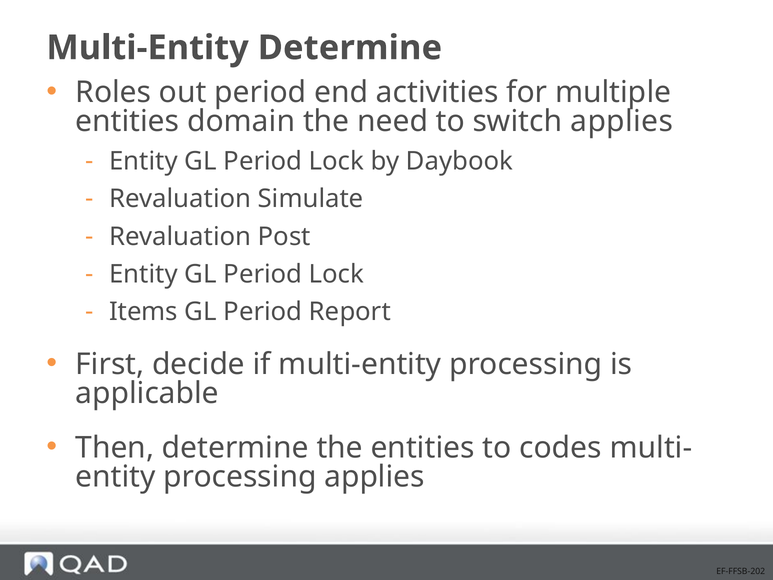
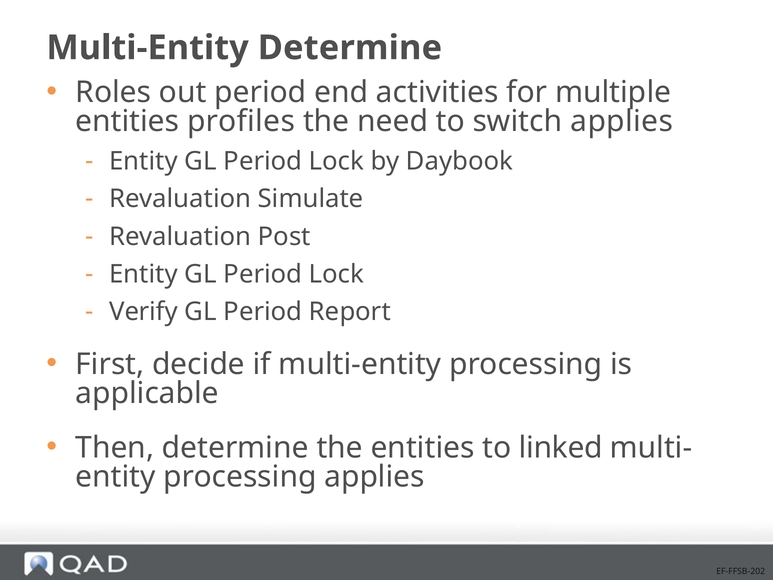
domain: domain -> profiles
Items: Items -> Verify
codes: codes -> linked
